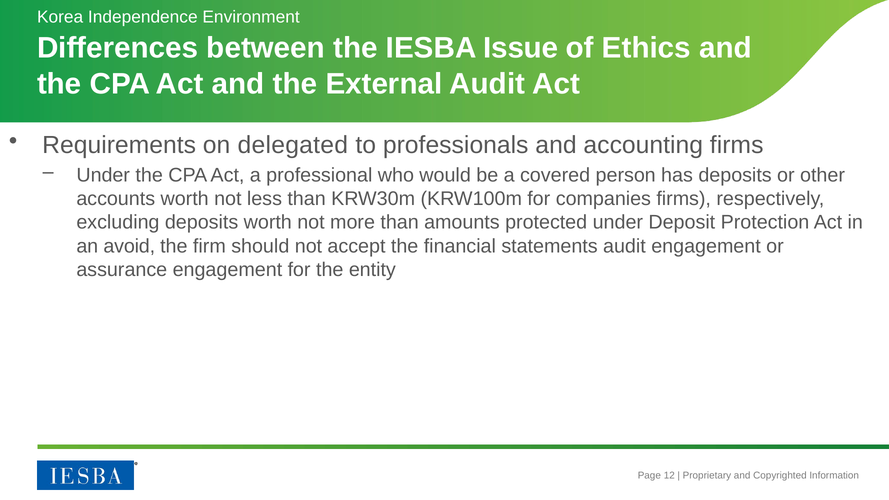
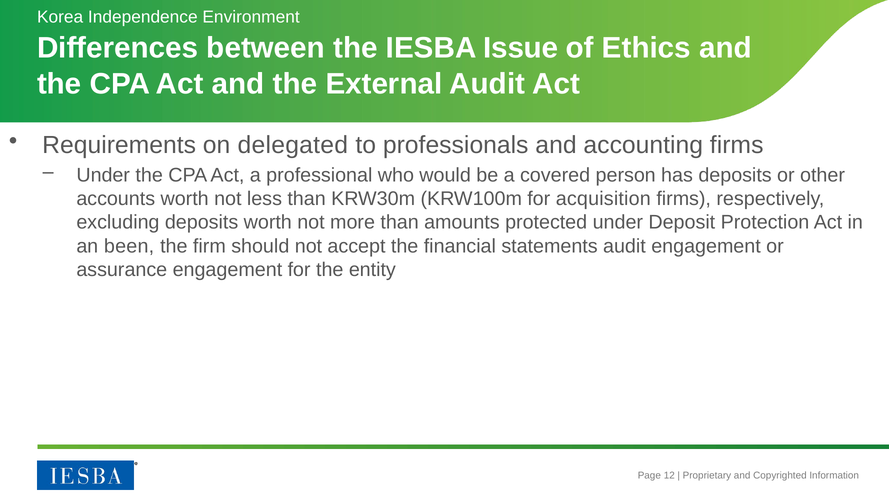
companies: companies -> acquisition
avoid: avoid -> been
